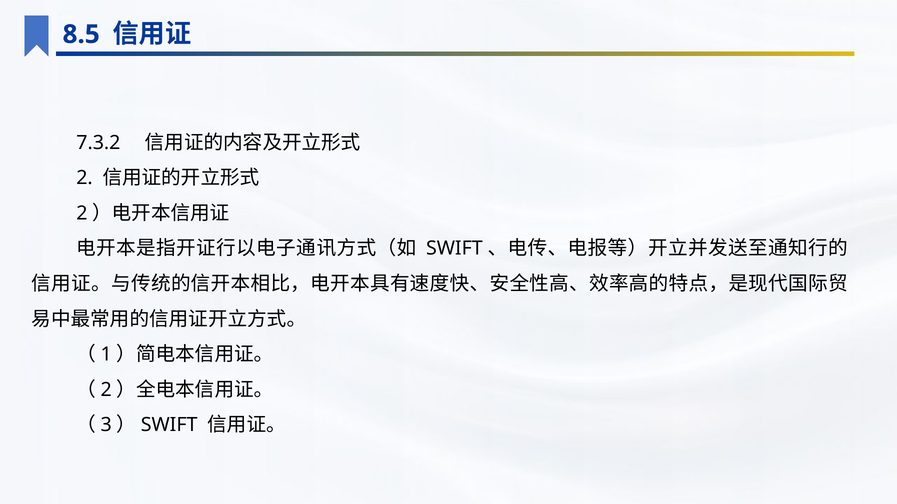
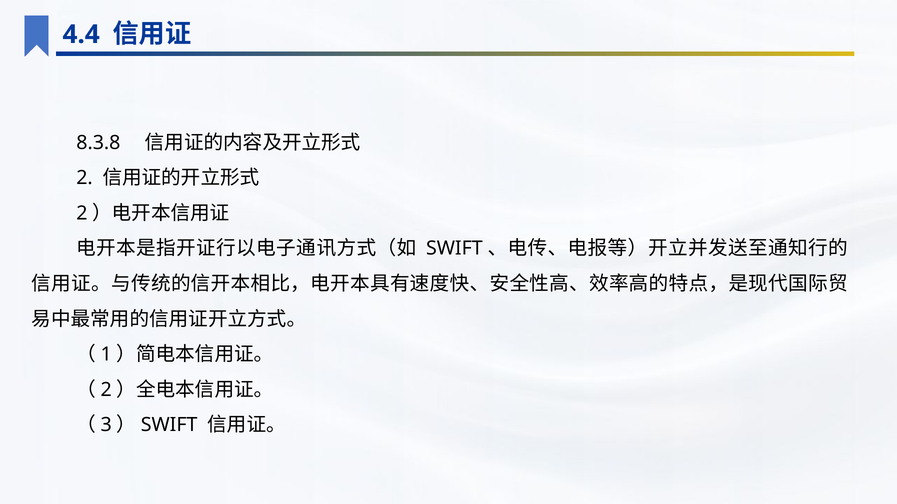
8.5: 8.5 -> 4.4
7.3.2: 7.3.2 -> 8.3.8
